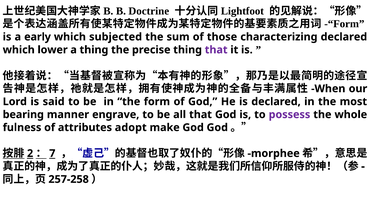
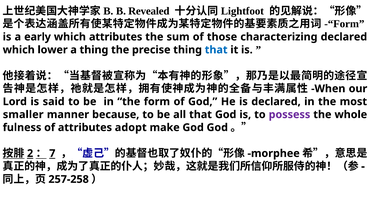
Doctrine: Doctrine -> Revealed
which subjected: subjected -> attributes
that at (216, 50) colour: purple -> blue
bearing: bearing -> smaller
engrave: engrave -> because
